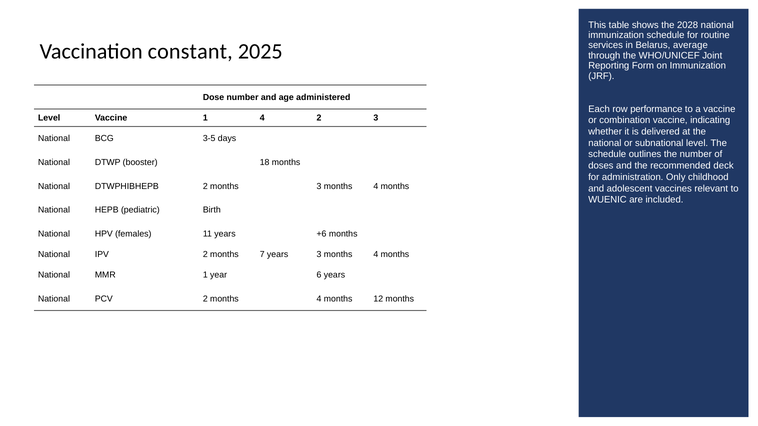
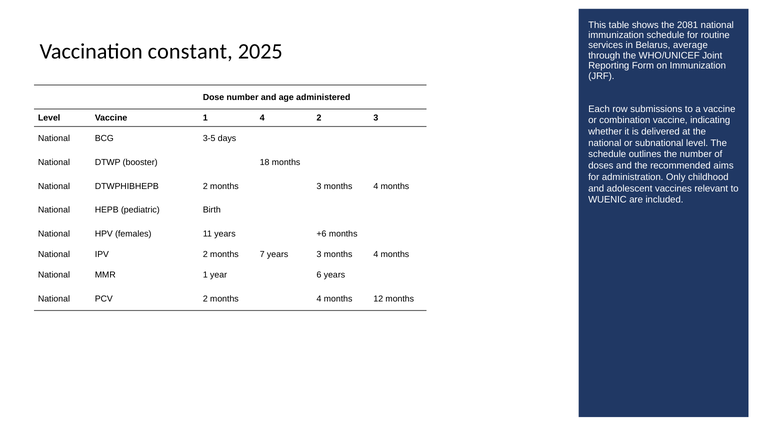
2028: 2028 -> 2081
performance: performance -> submissions
deck: deck -> aims
